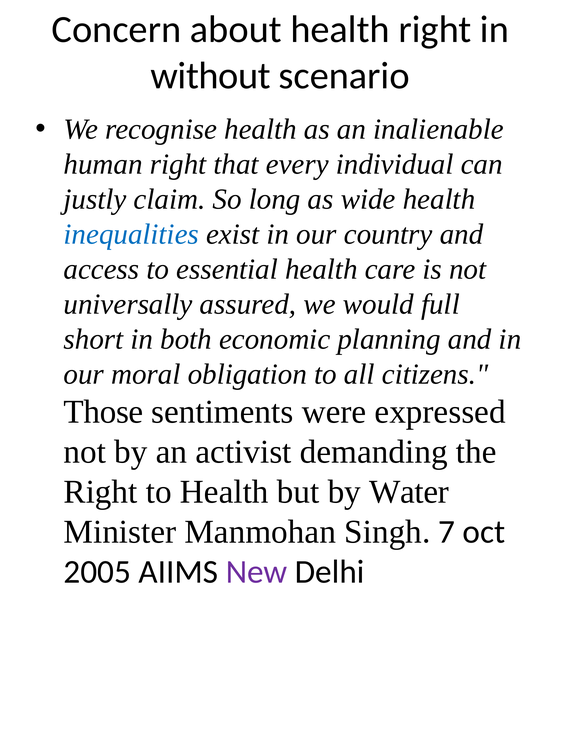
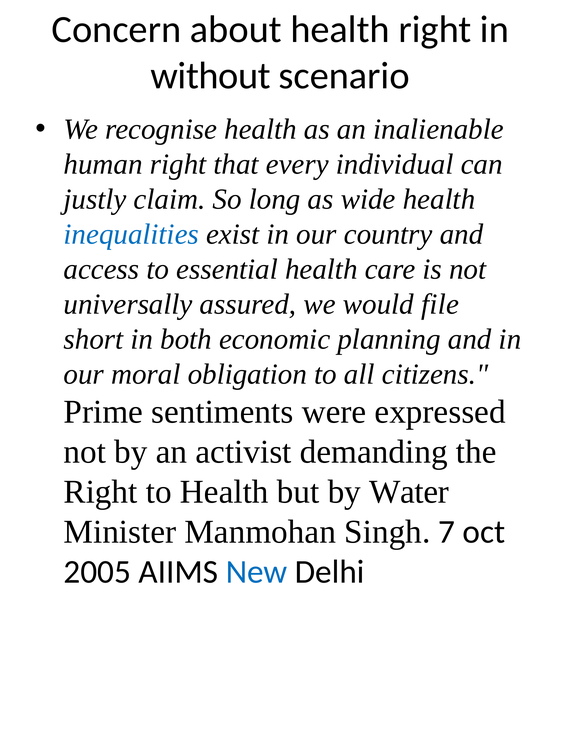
full: full -> file
Those: Those -> Prime
New colour: purple -> blue
